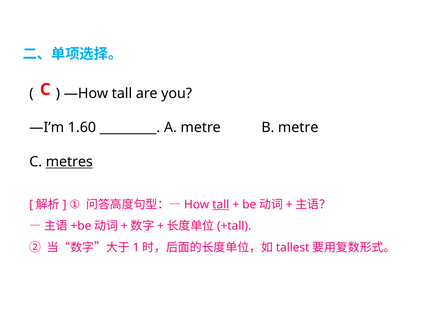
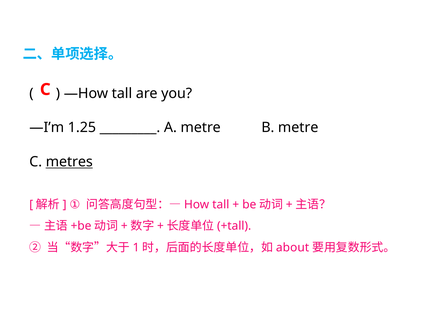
1.60: 1.60 -> 1.25
tall at (221, 204) underline: present -> none
tallest: tallest -> about
